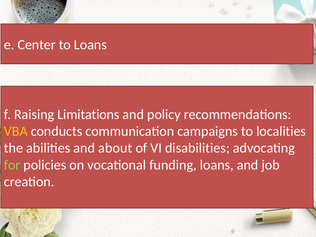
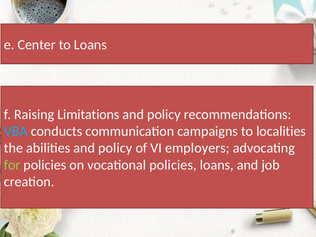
VBA colour: yellow -> light blue
abilities and about: about -> policy
disabilities: disabilities -> employers
vocational funding: funding -> policies
